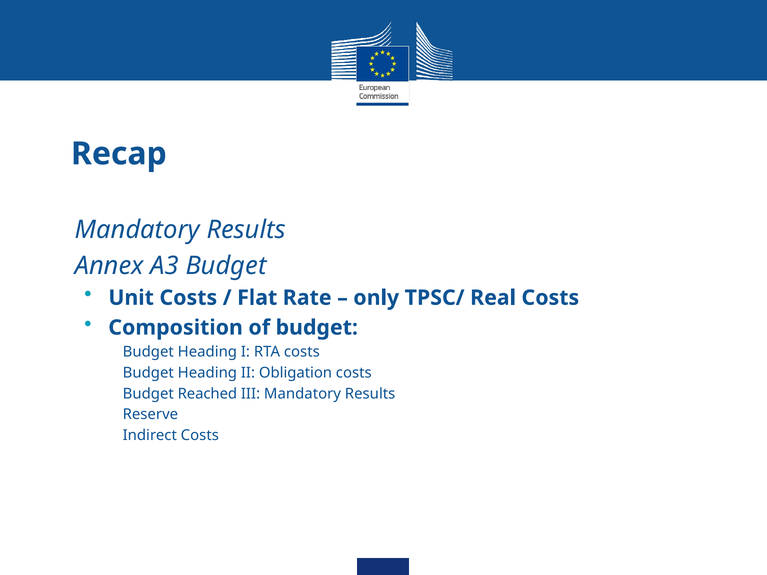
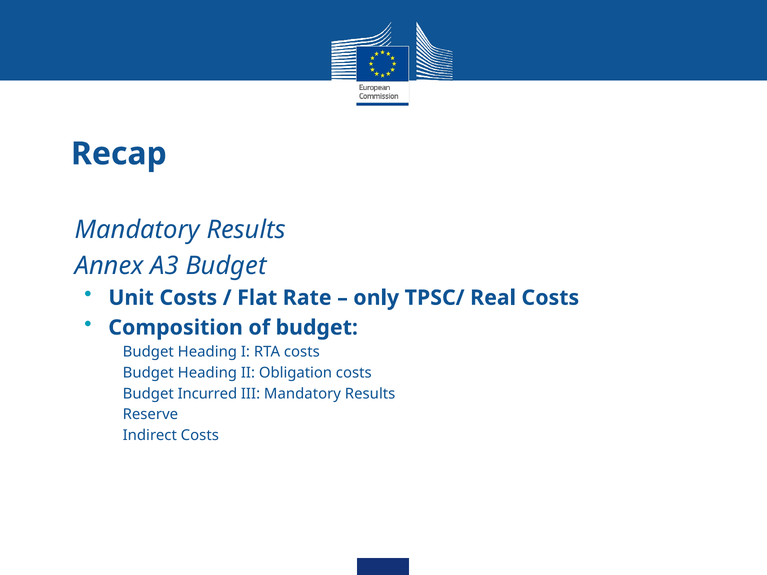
Reached: Reached -> Incurred
